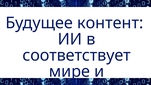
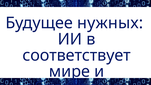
контент: контент -> нужных
